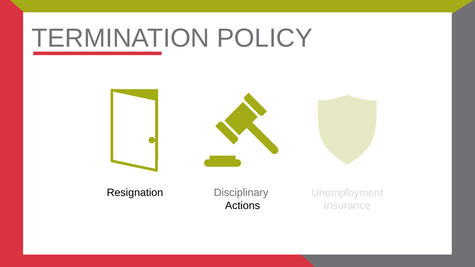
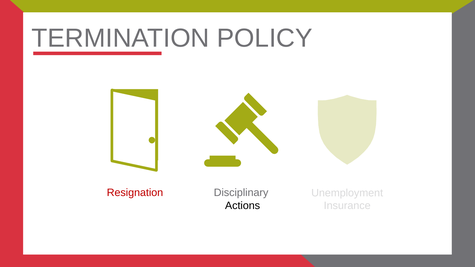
Resignation colour: black -> red
